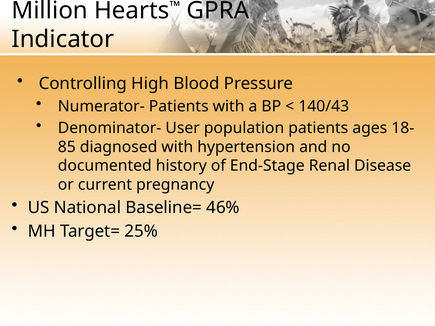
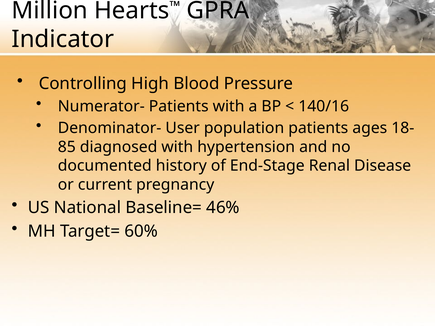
140/43: 140/43 -> 140/16
25%: 25% -> 60%
